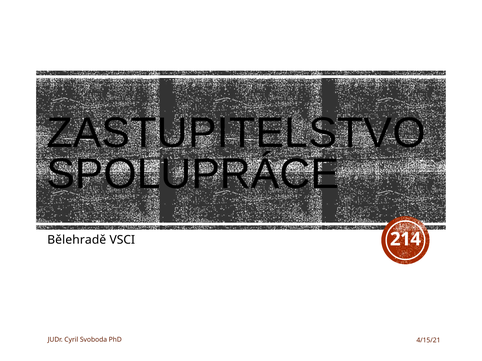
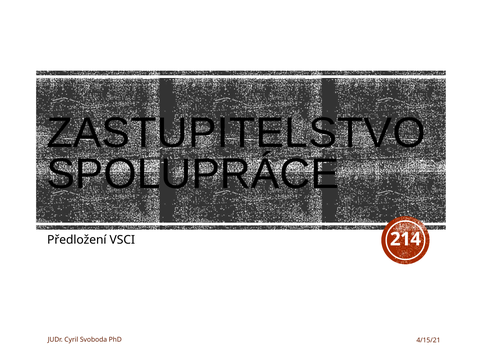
Bělehradě: Bělehradě -> Předložení
